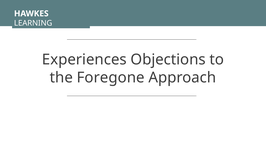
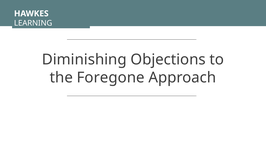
Experiences: Experiences -> Diminishing
